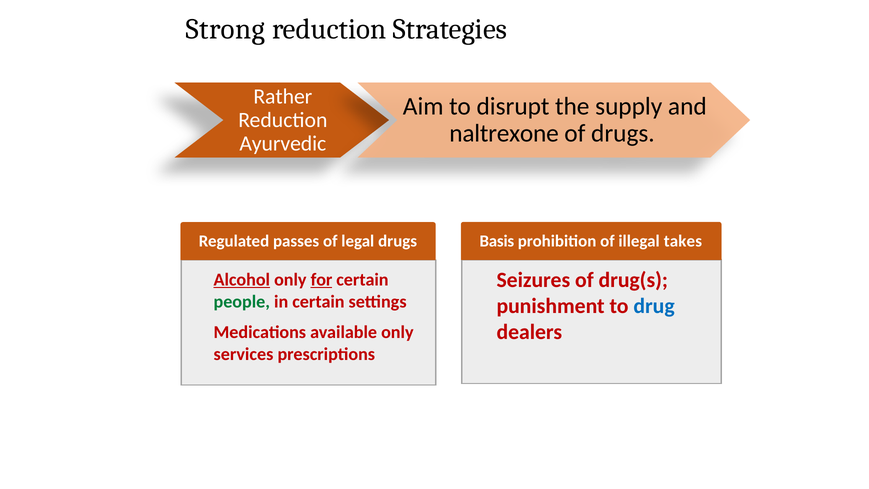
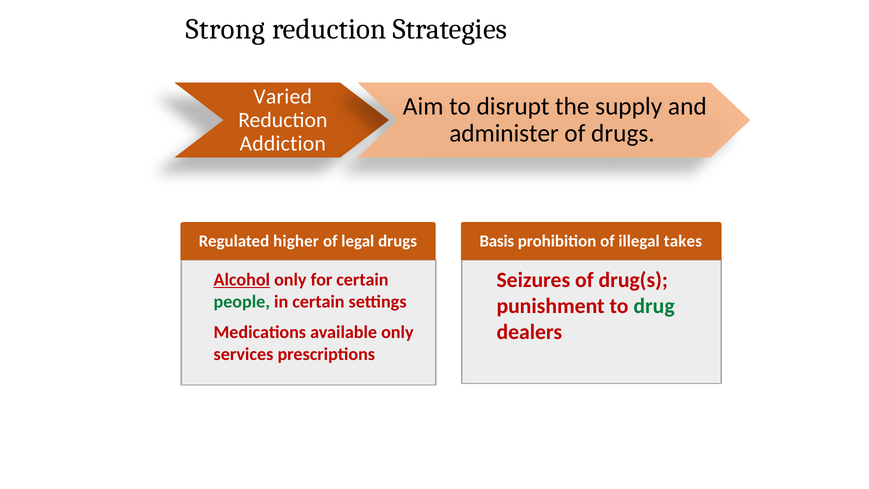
Rather: Rather -> Varied
naltrexone: naltrexone -> administer
Ayurvedic: Ayurvedic -> Addiction
passes: passes -> higher
for underline: present -> none
drug colour: blue -> green
